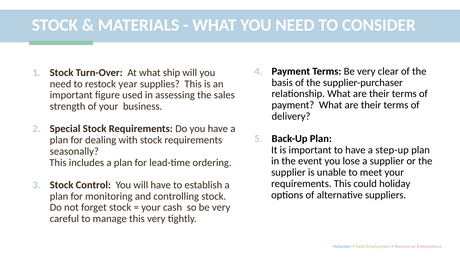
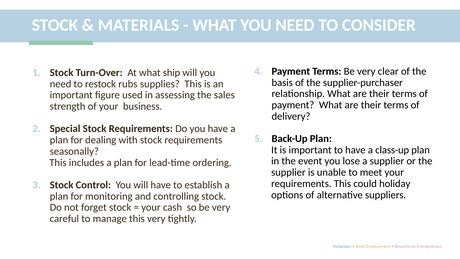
year: year -> rubs
step-up: step-up -> class-up
